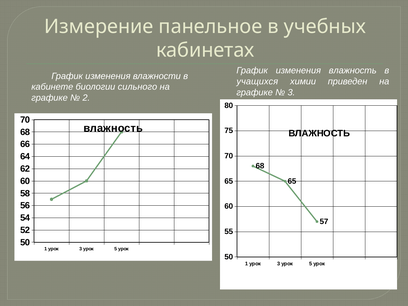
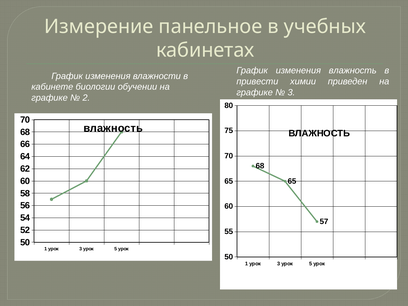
учащихся: учащихся -> привести
сильного: сильного -> обучении
